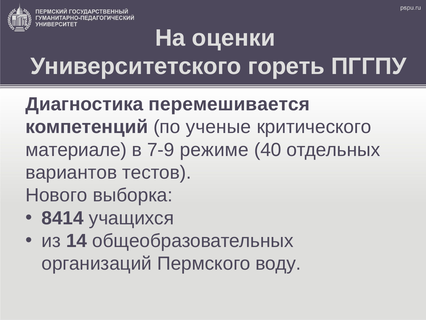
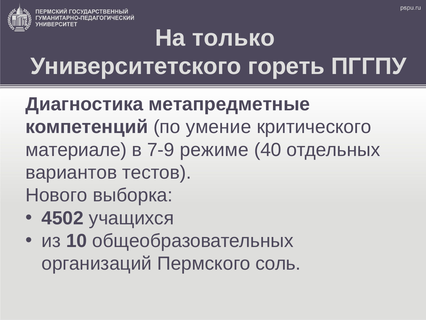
оценки: оценки -> только
перемешивается: перемешивается -> метапредметные
ученые: ученые -> умение
8414: 8414 -> 4502
14: 14 -> 10
воду: воду -> соль
